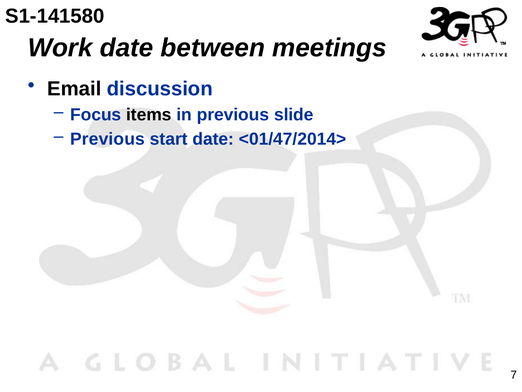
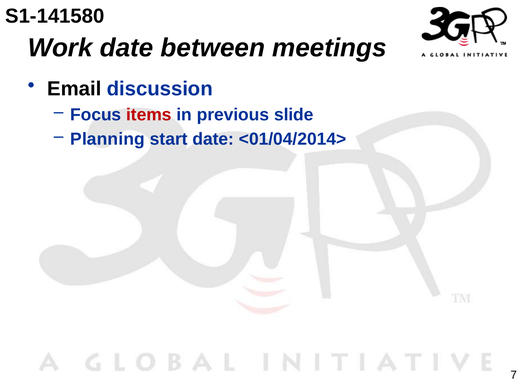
items colour: black -> red
Previous at (108, 139): Previous -> Planning
<01/47/2014>: <01/47/2014> -> <01/04/2014>
